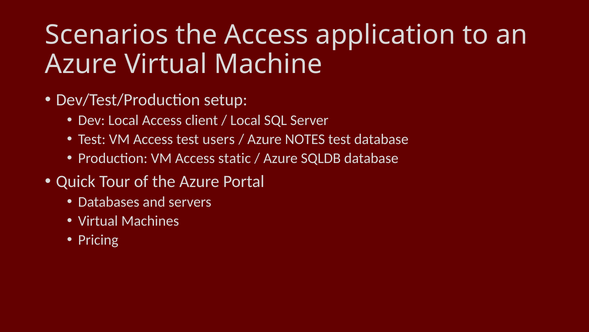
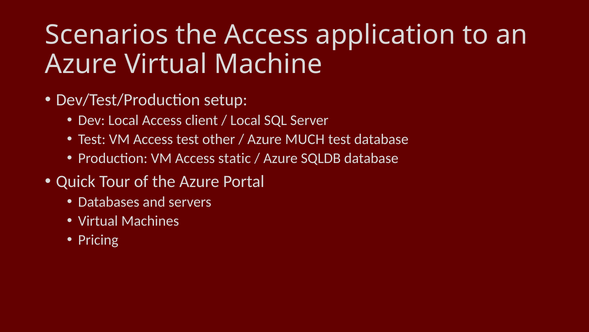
users: users -> other
NOTES: NOTES -> MUCH
